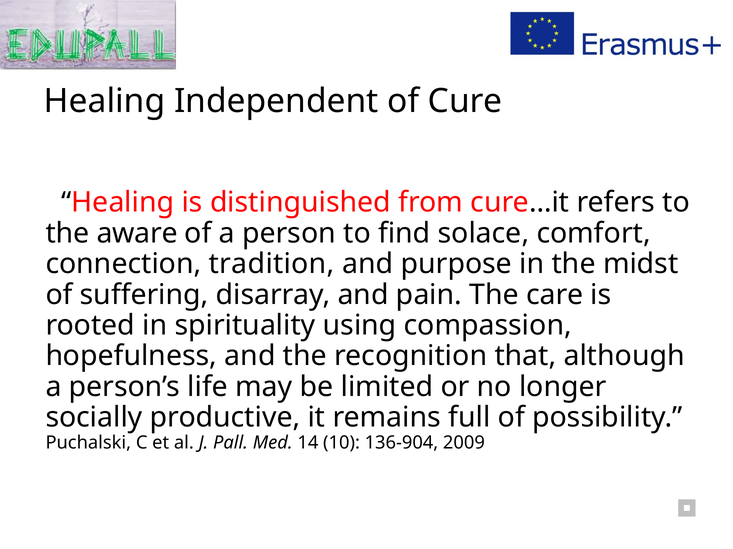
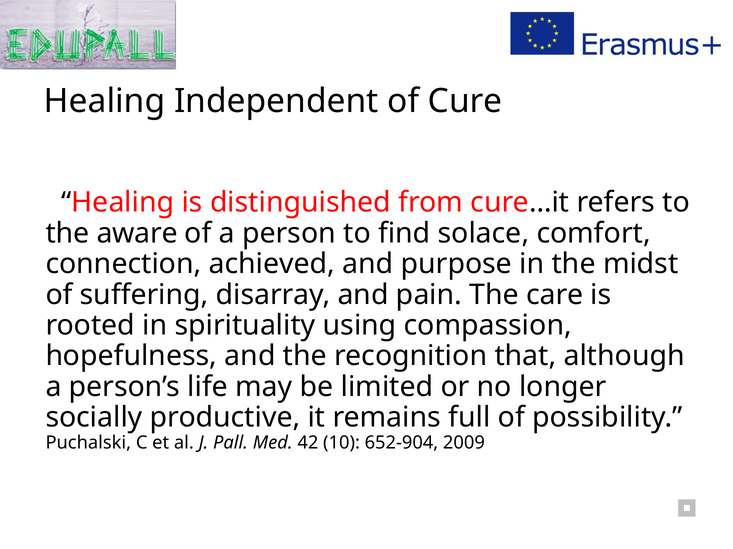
tradition: tradition -> achieved
14: 14 -> 42
136-904: 136-904 -> 652-904
